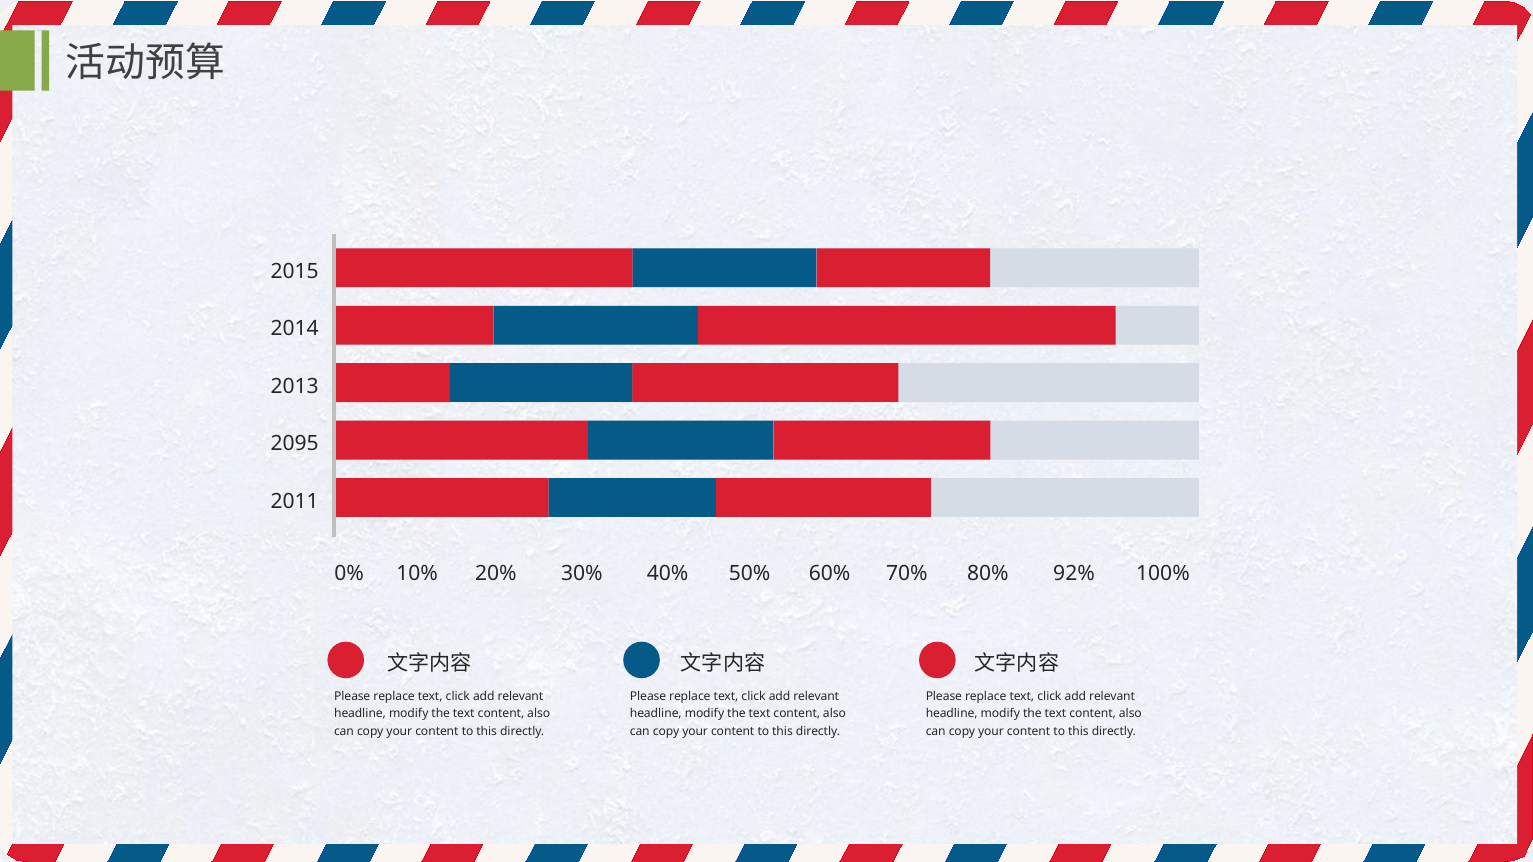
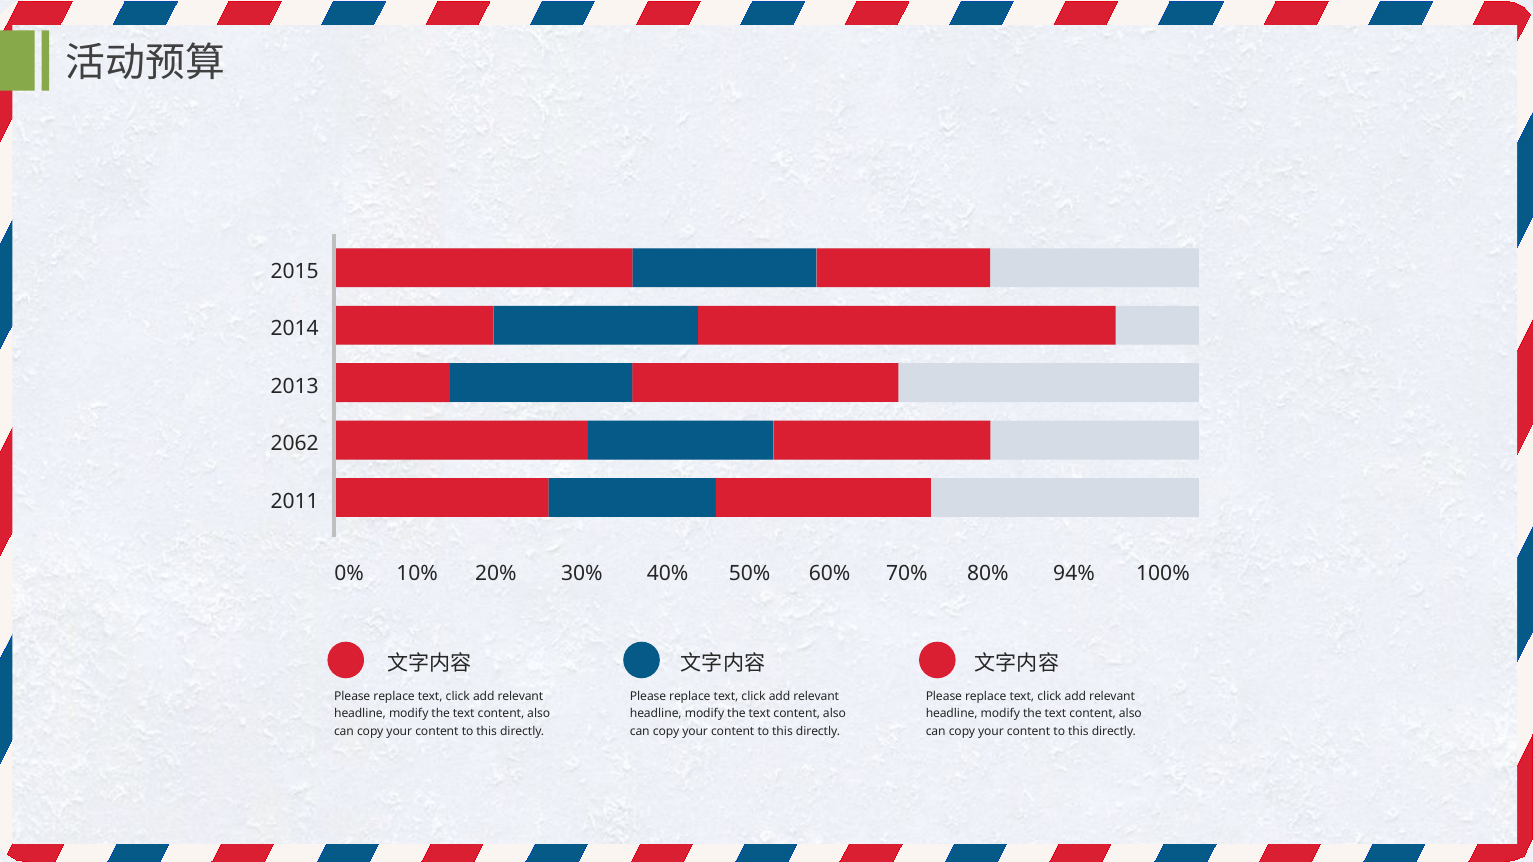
2095: 2095 -> 2062
92%: 92% -> 94%
